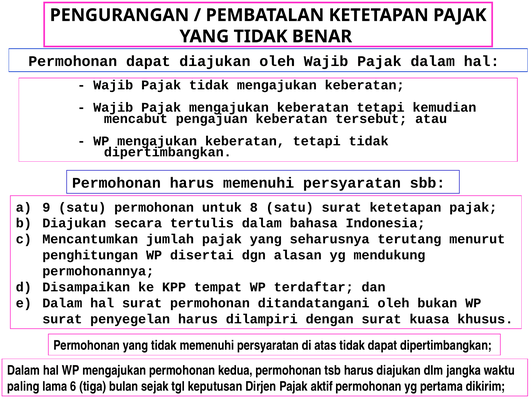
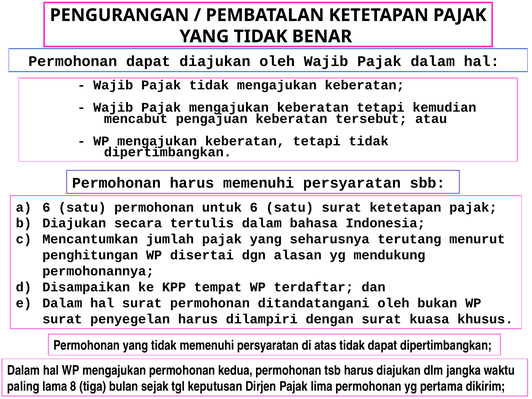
9 at (46, 207): 9 -> 6
untuk 8: 8 -> 6
6: 6 -> 8
aktif: aktif -> lima
